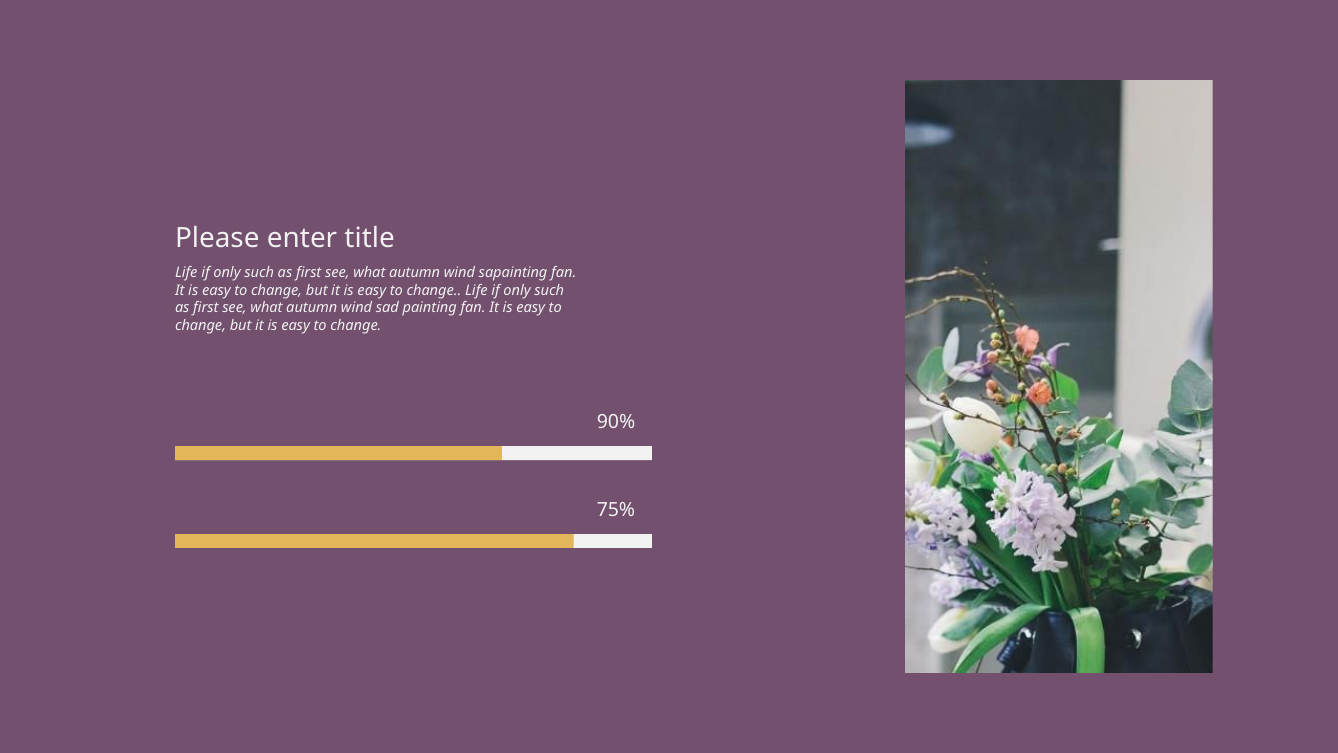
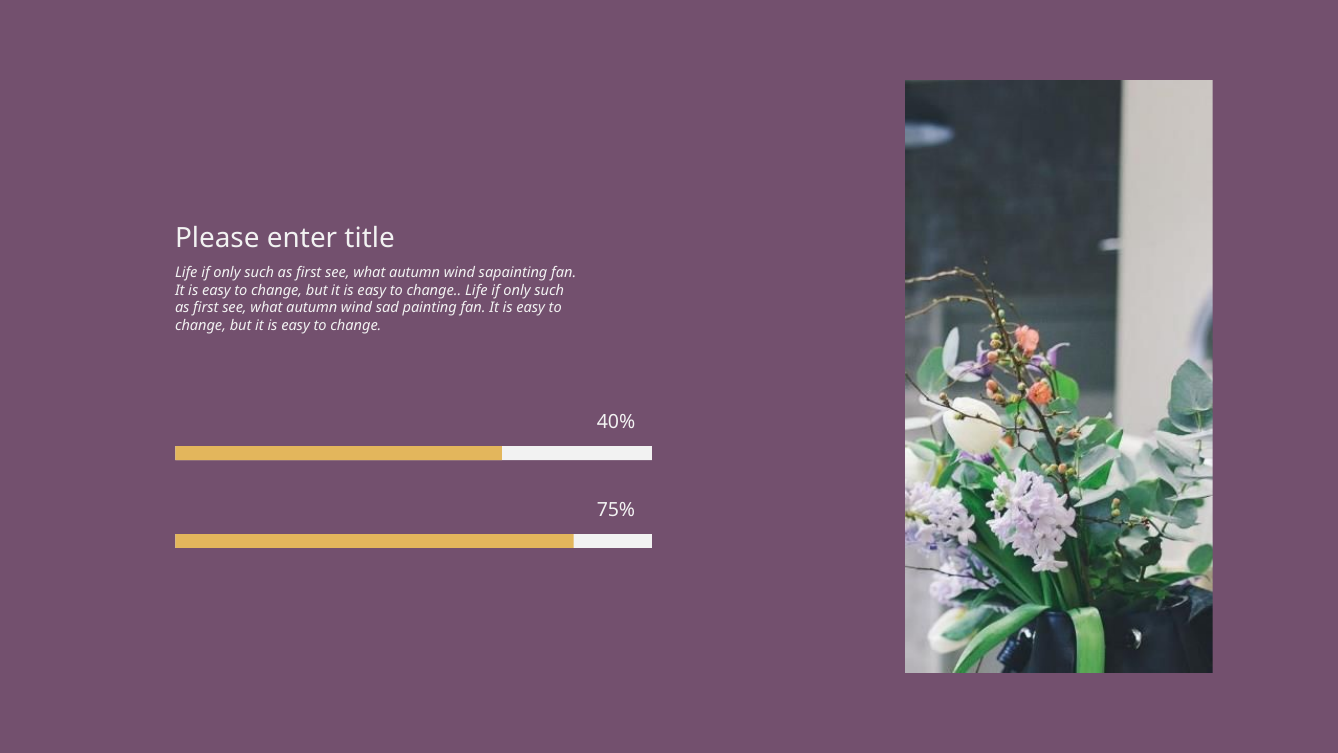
90%: 90% -> 40%
